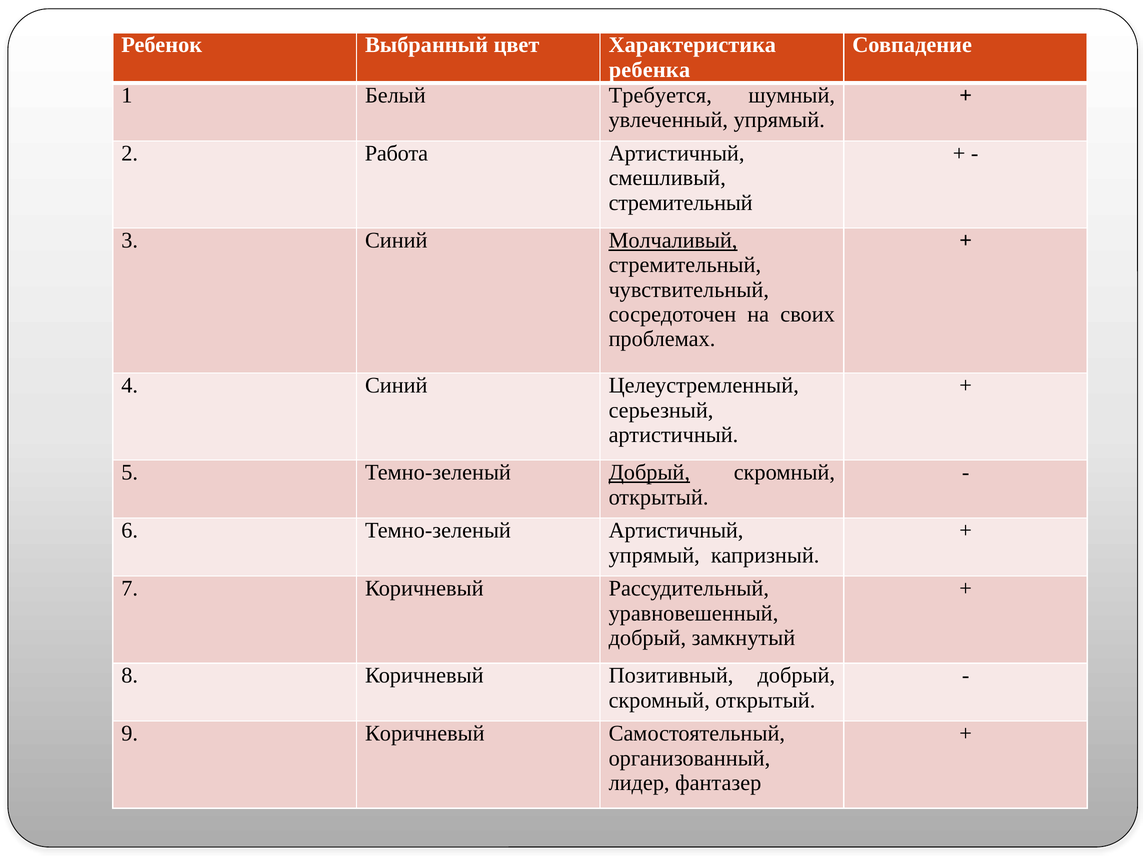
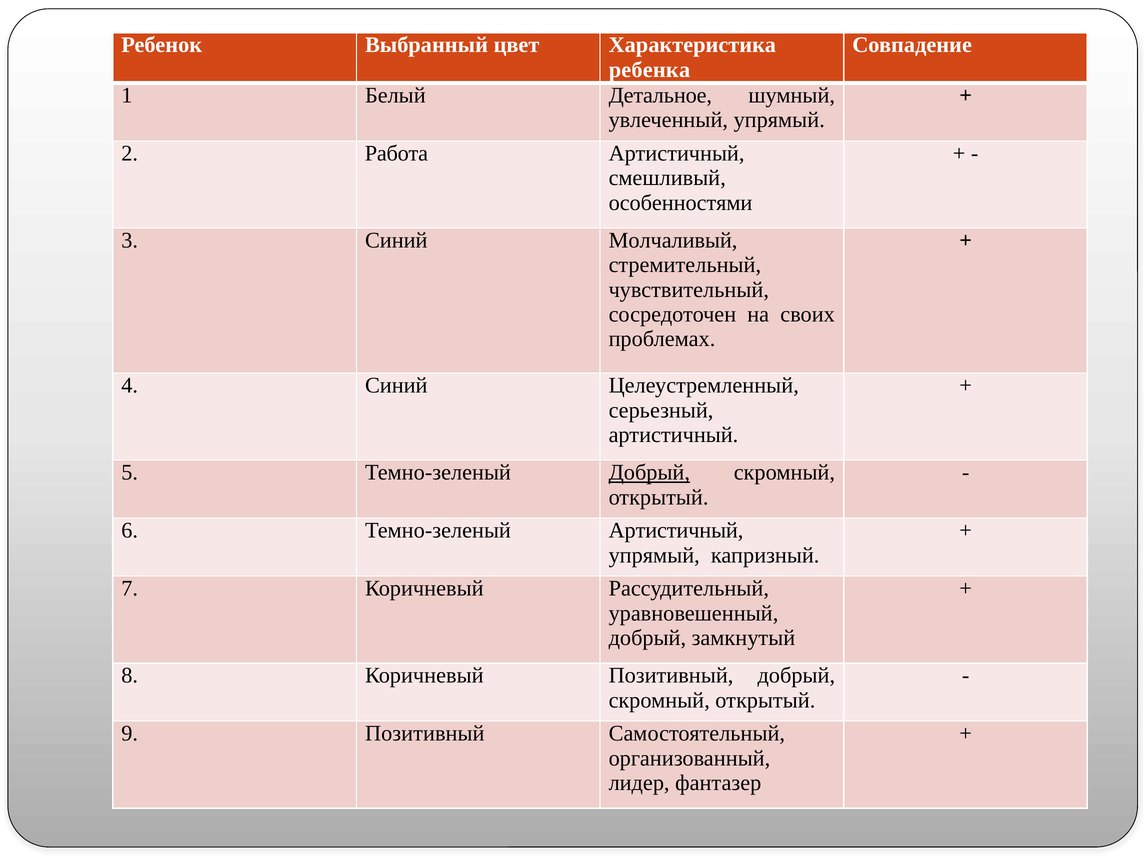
Требуется: Требуется -> Детальное
стремительный at (681, 203): стремительный -> особенностями
Молчаливый underline: present -> none
9 Коричневый: Коричневый -> Позитивный
